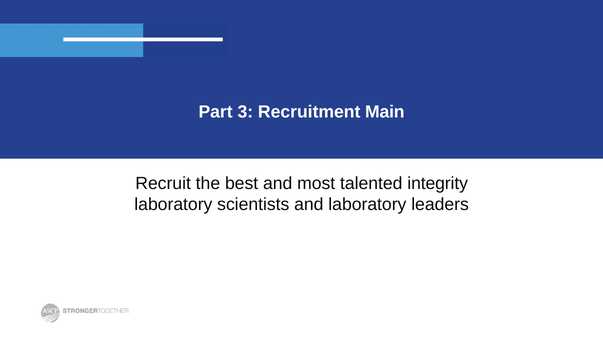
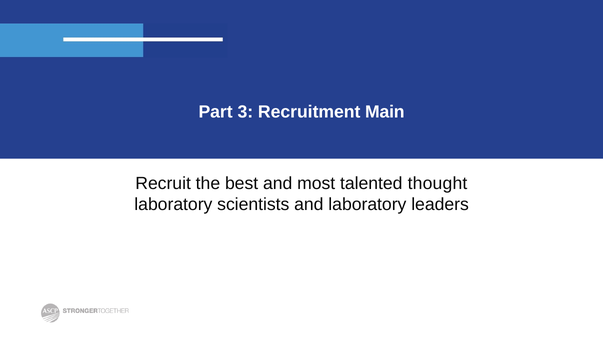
integrity: integrity -> thought
